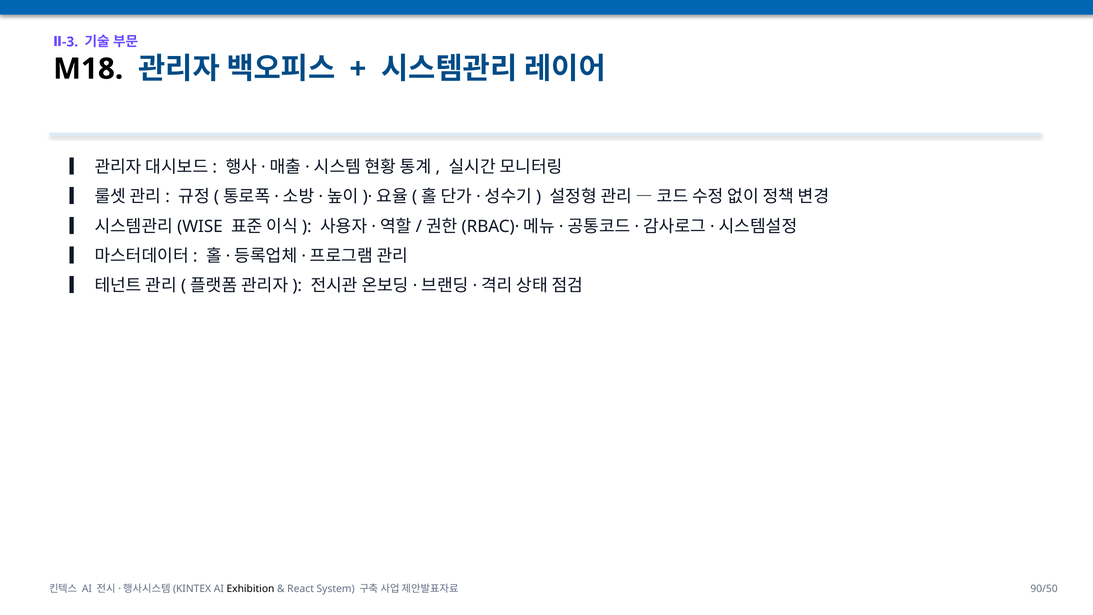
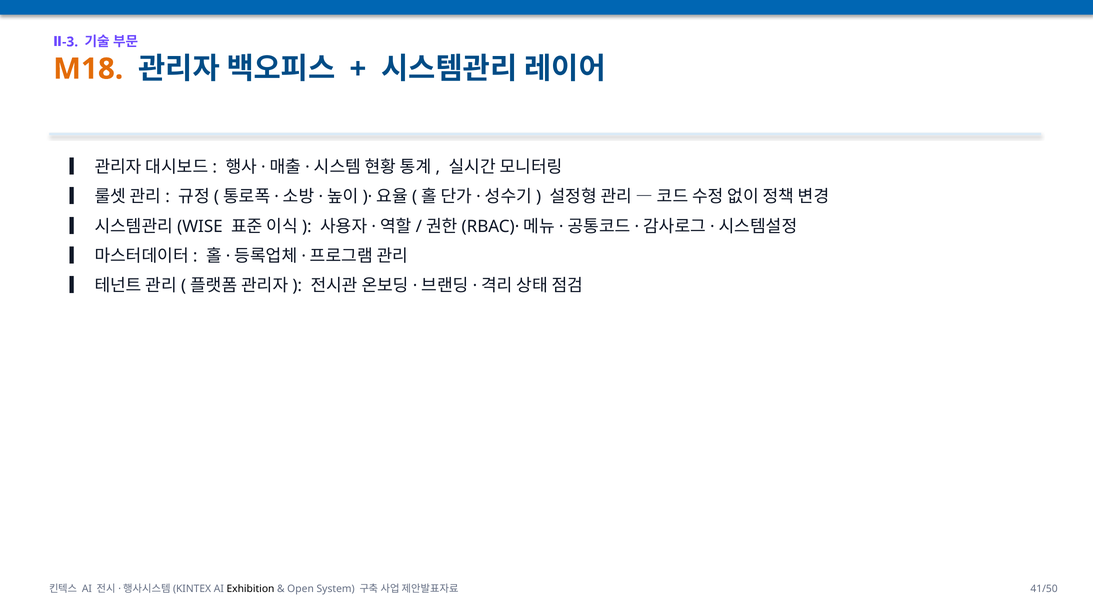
M18 colour: black -> orange
React: React -> Open
90/50: 90/50 -> 41/50
